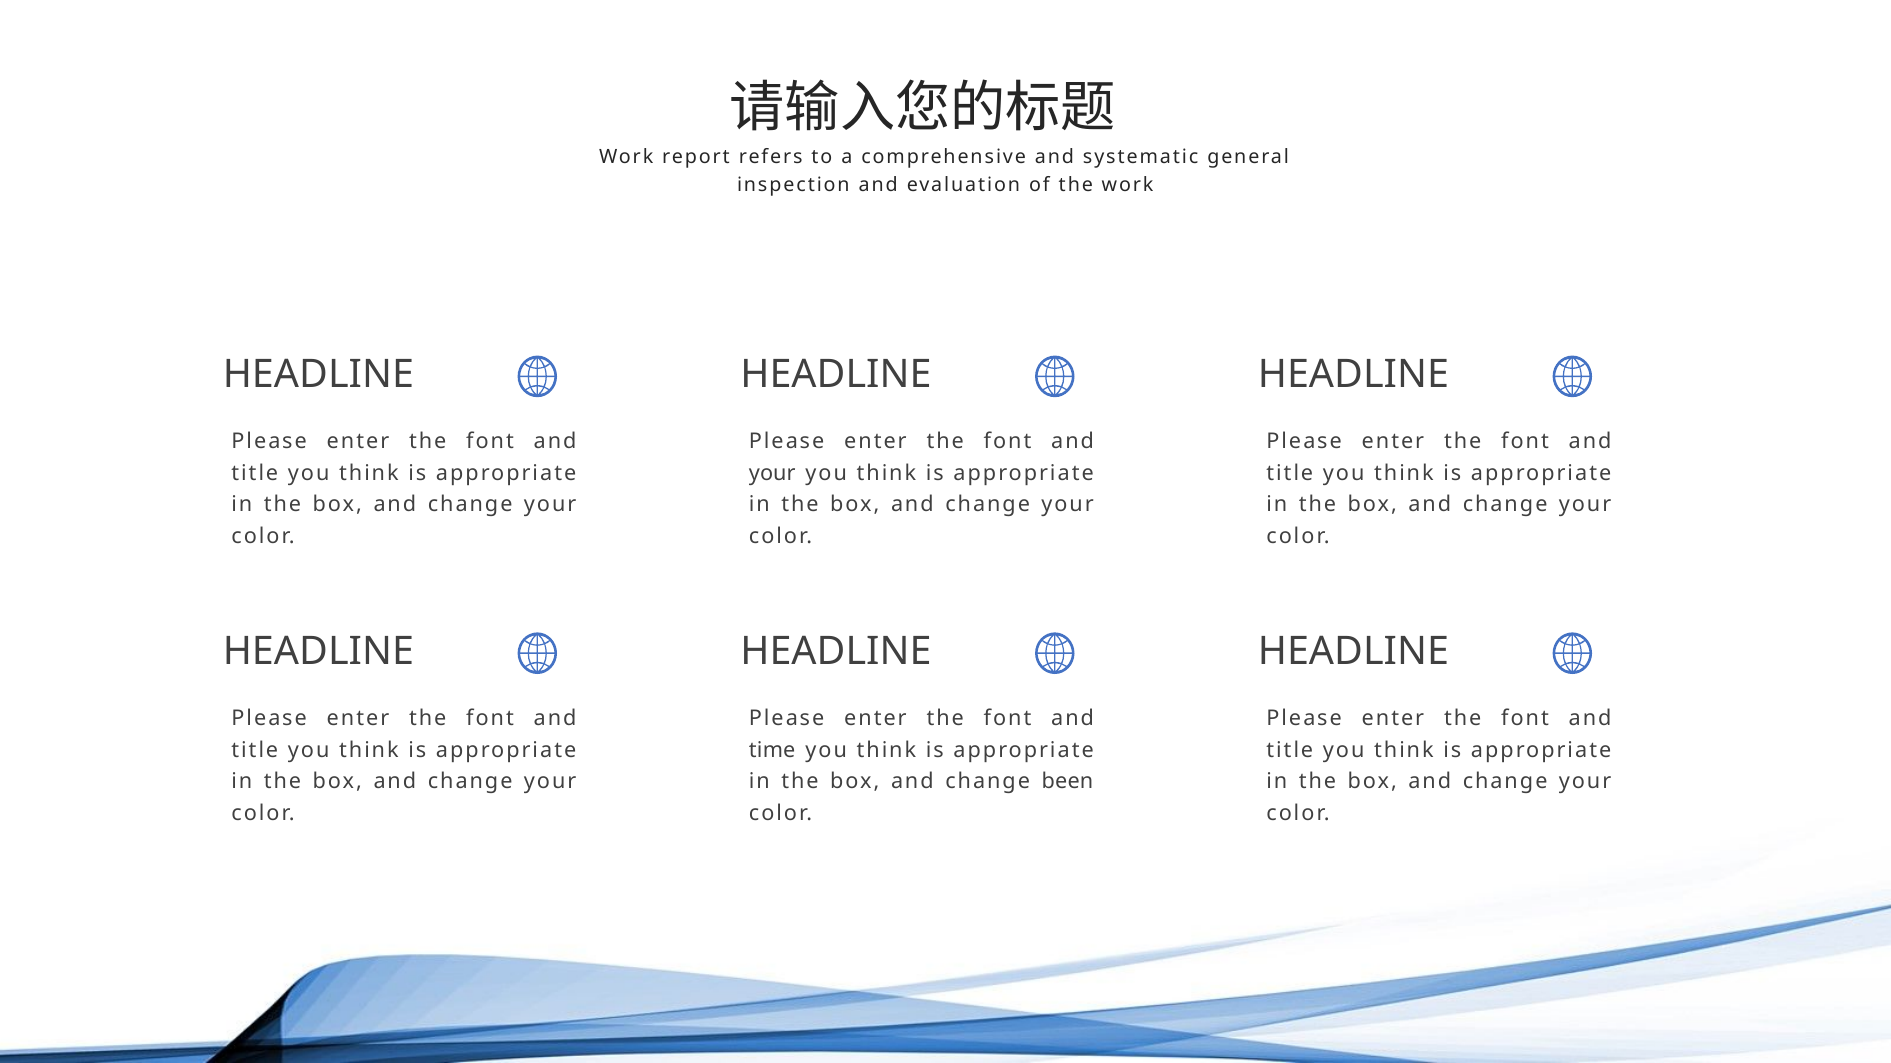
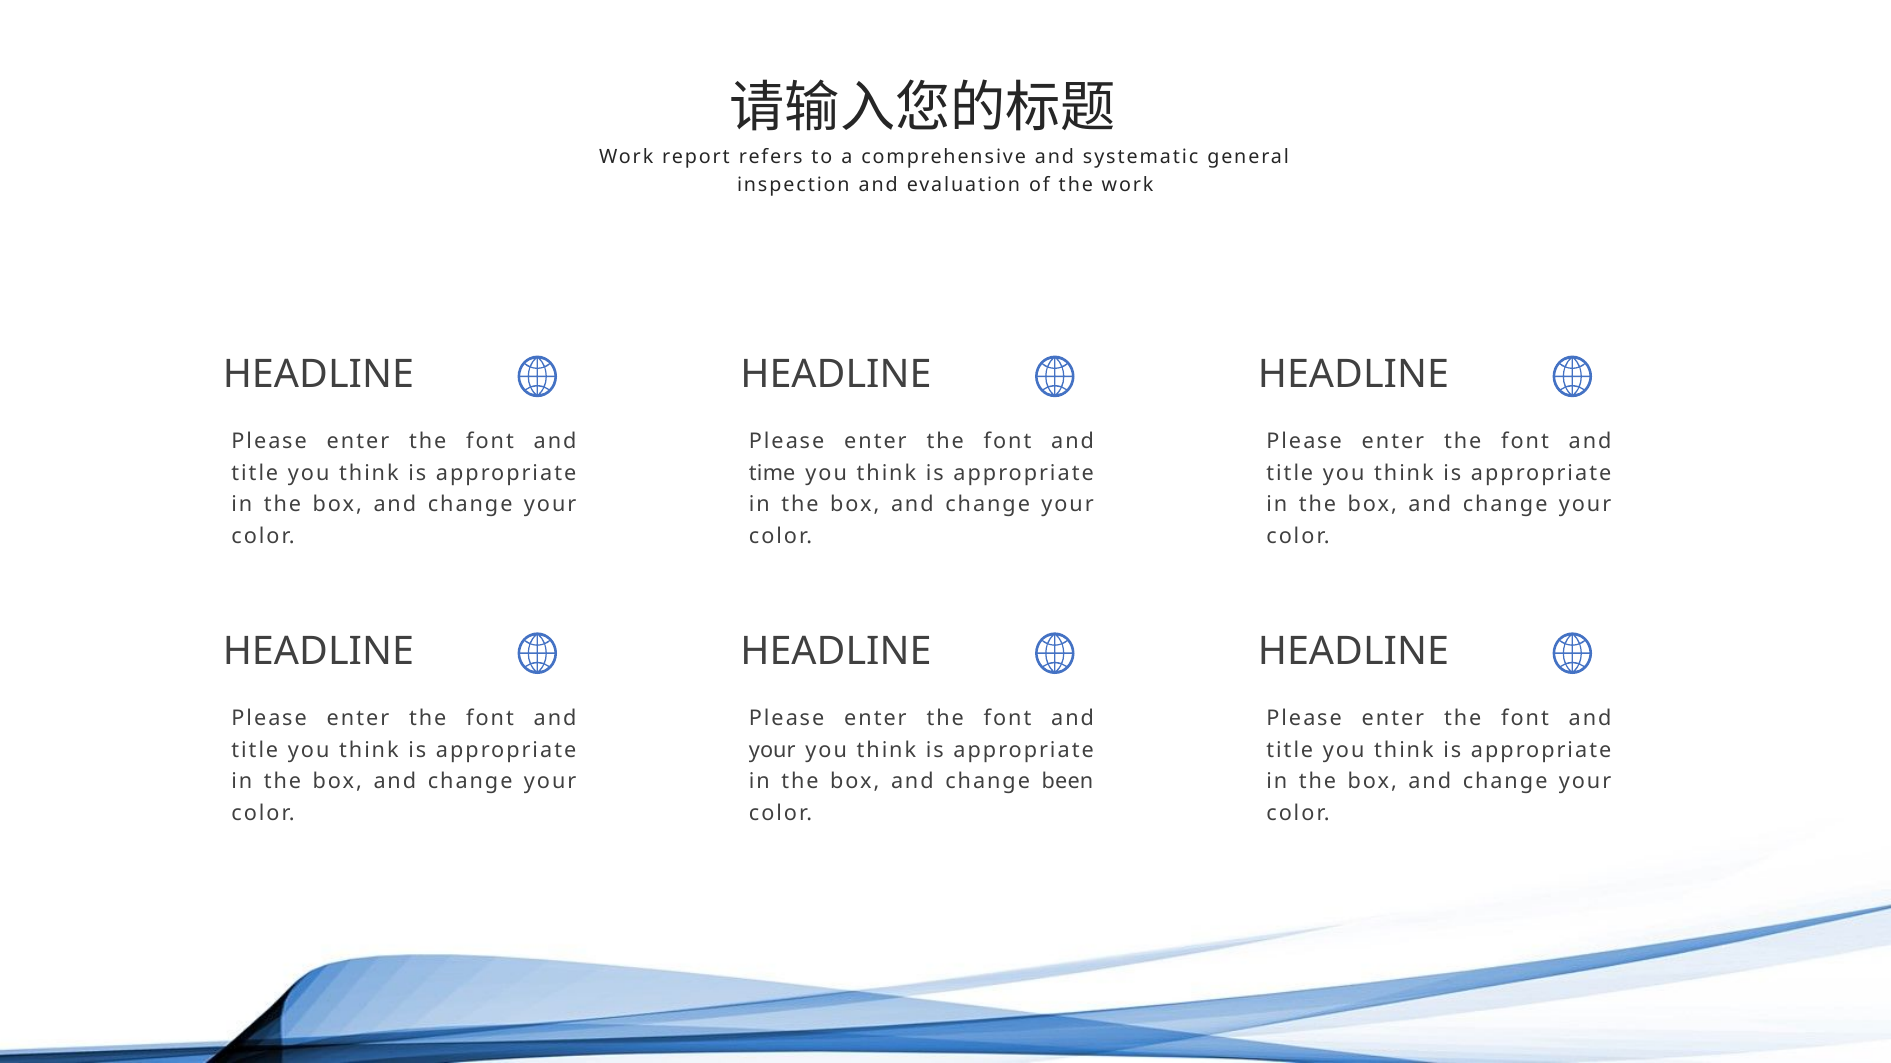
your at (772, 474): your -> time
time at (772, 751): time -> your
